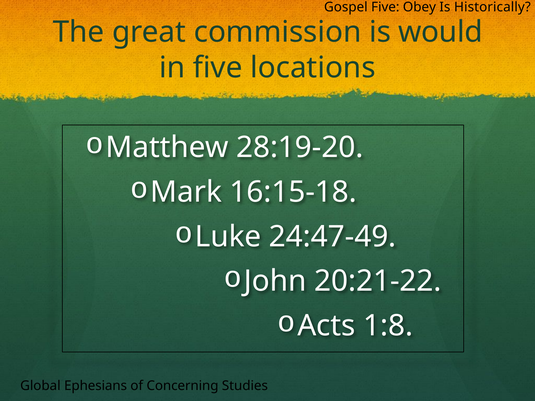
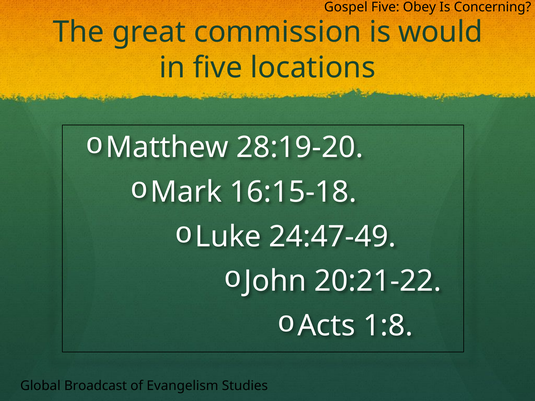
Historically: Historically -> Concerning
Ephesians: Ephesians -> Broadcast
Concerning: Concerning -> Evangelism
